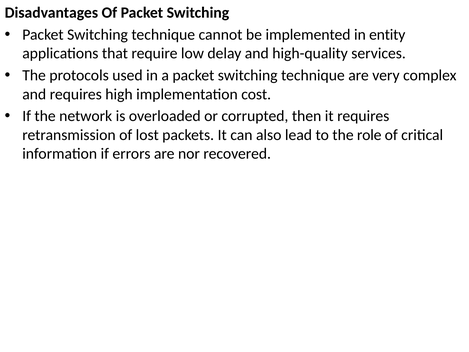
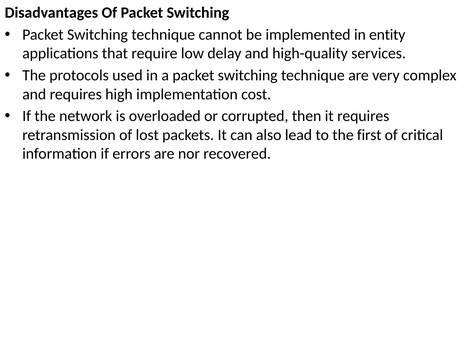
role: role -> first
